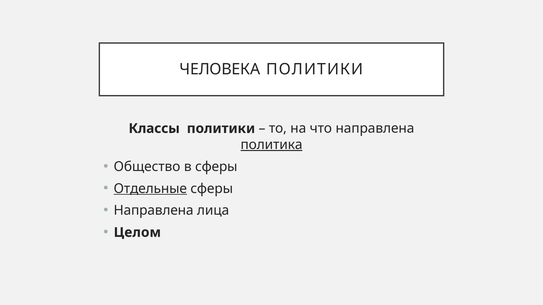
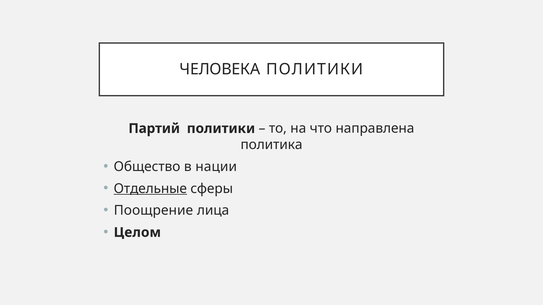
Классы: Классы -> Партий
политика underline: present -> none
в сферы: сферы -> нации
Направлена at (154, 211): Направлена -> Поощрение
